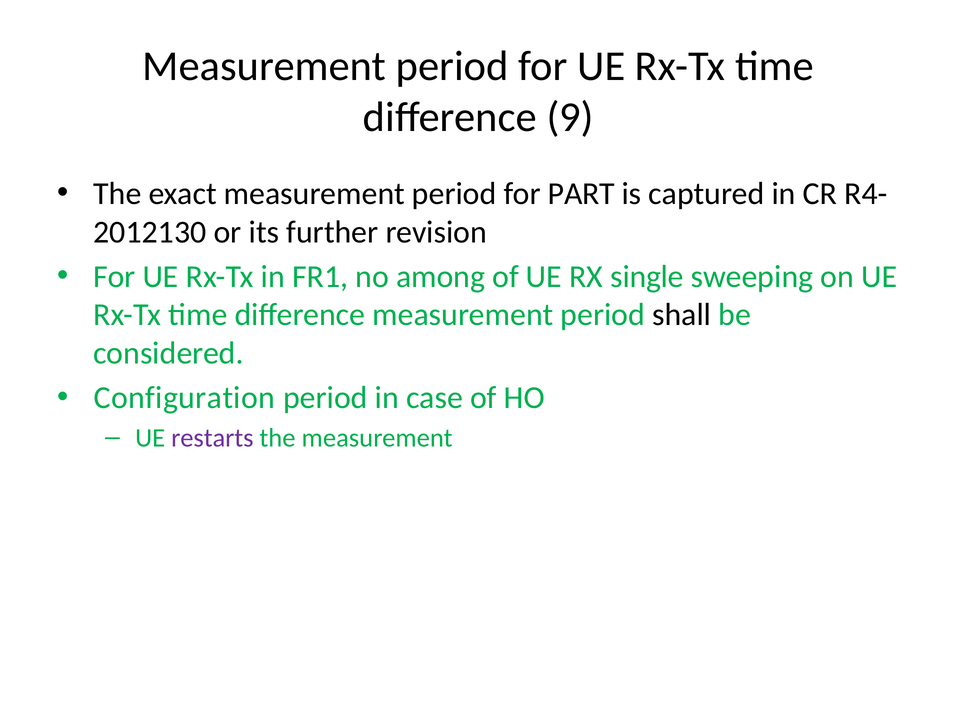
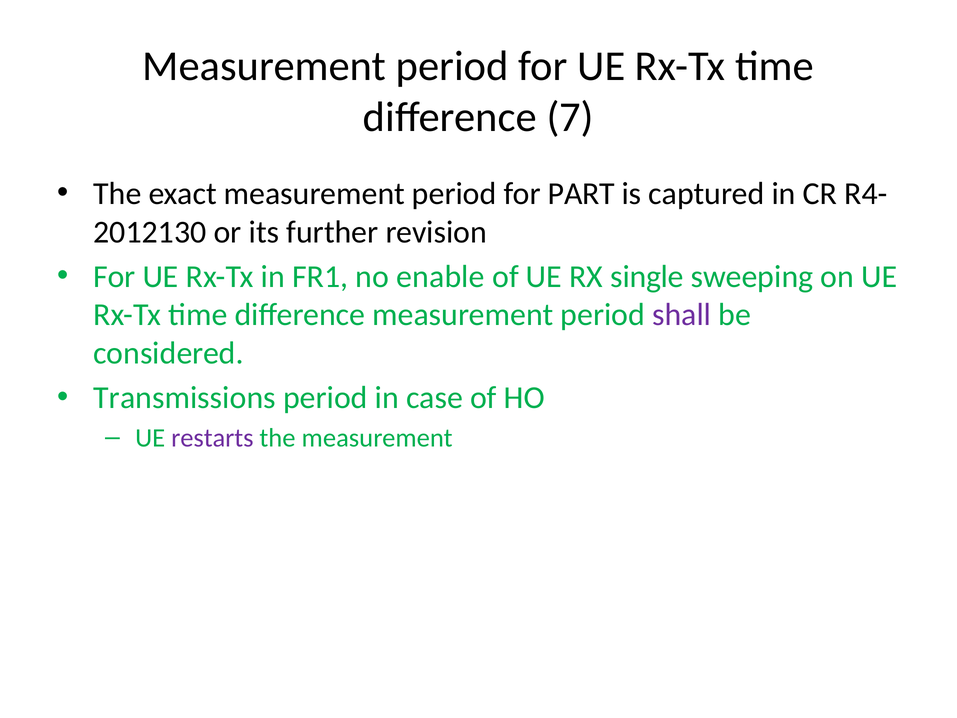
9: 9 -> 7
among: among -> enable
shall colour: black -> purple
Configuration: Configuration -> Transmissions
